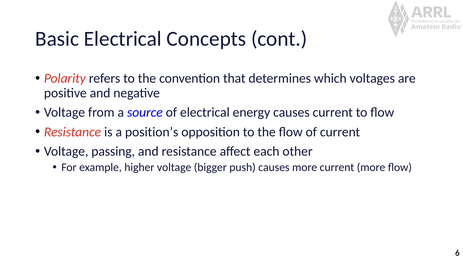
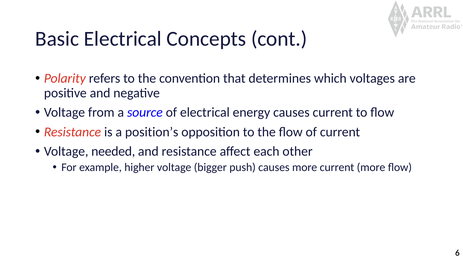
passing: passing -> needed
